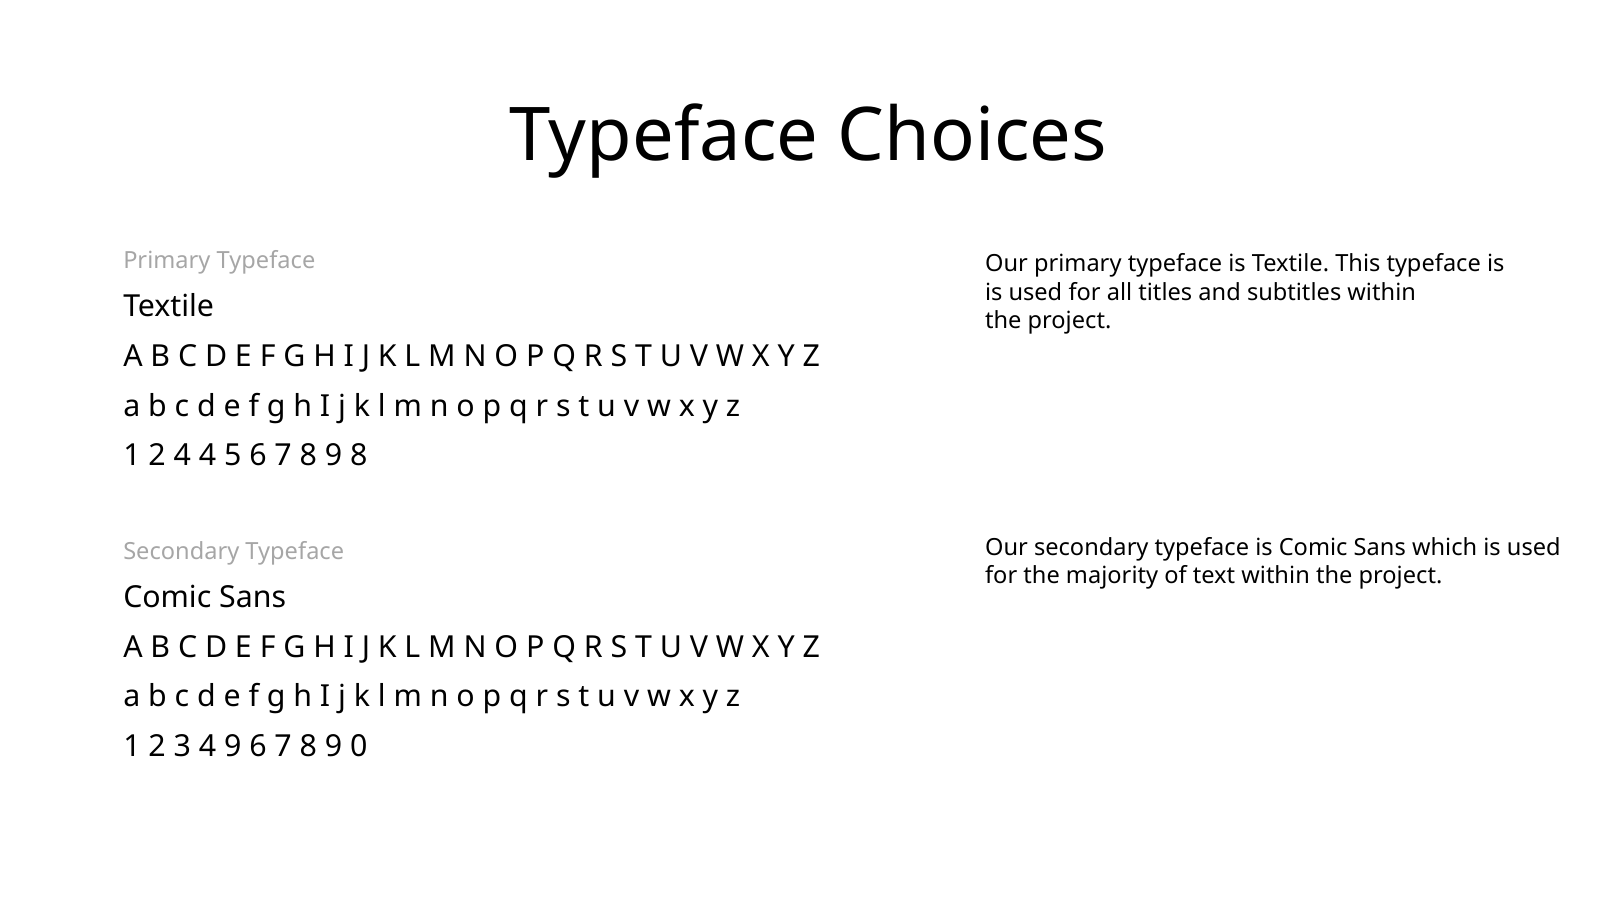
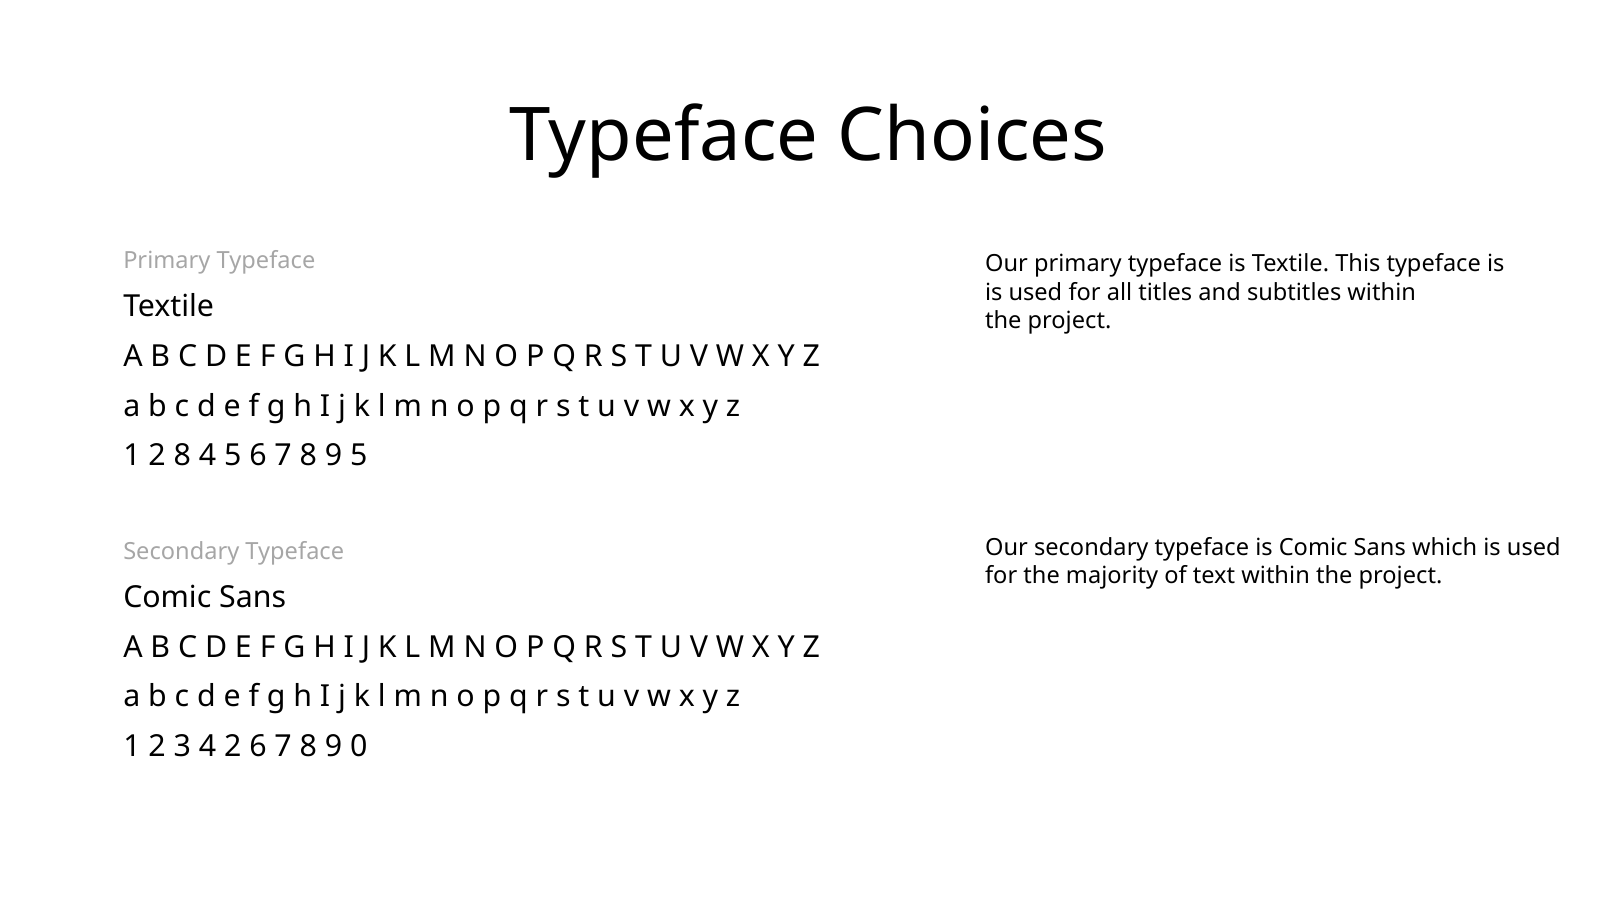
2 4: 4 -> 8
9 8: 8 -> 5
4 9: 9 -> 2
